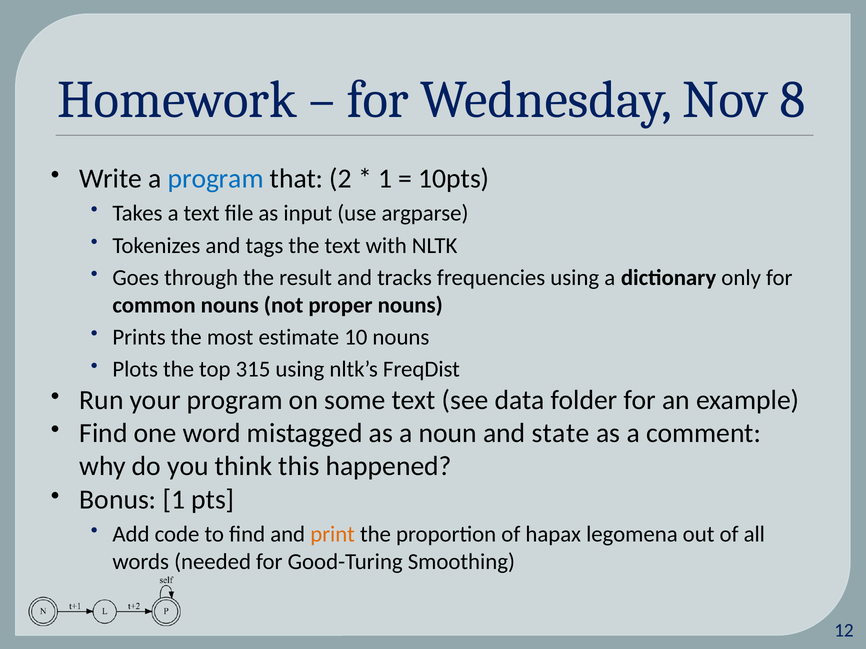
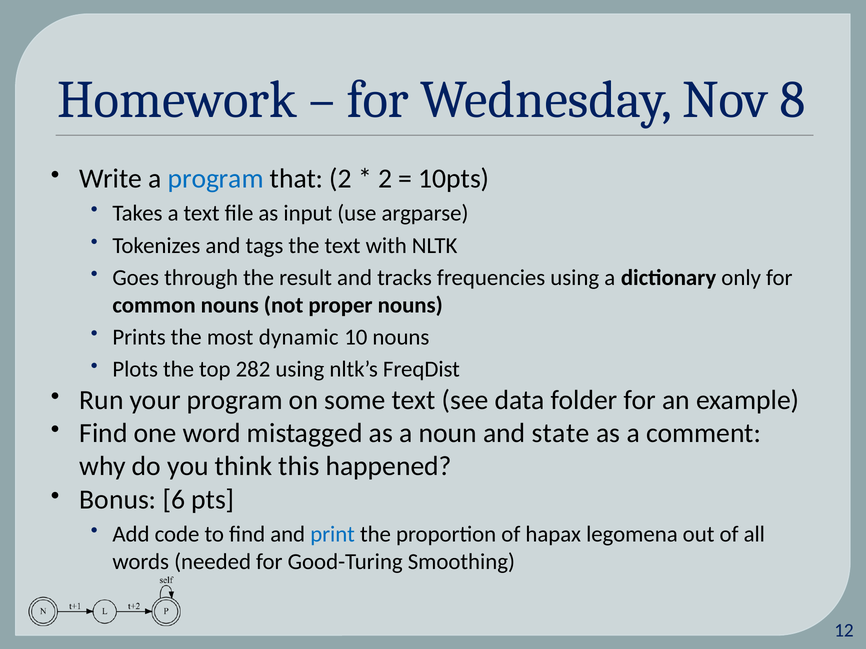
1 at (385, 179): 1 -> 2
estimate: estimate -> dynamic
315: 315 -> 282
Bonus 1: 1 -> 6
print colour: orange -> blue
